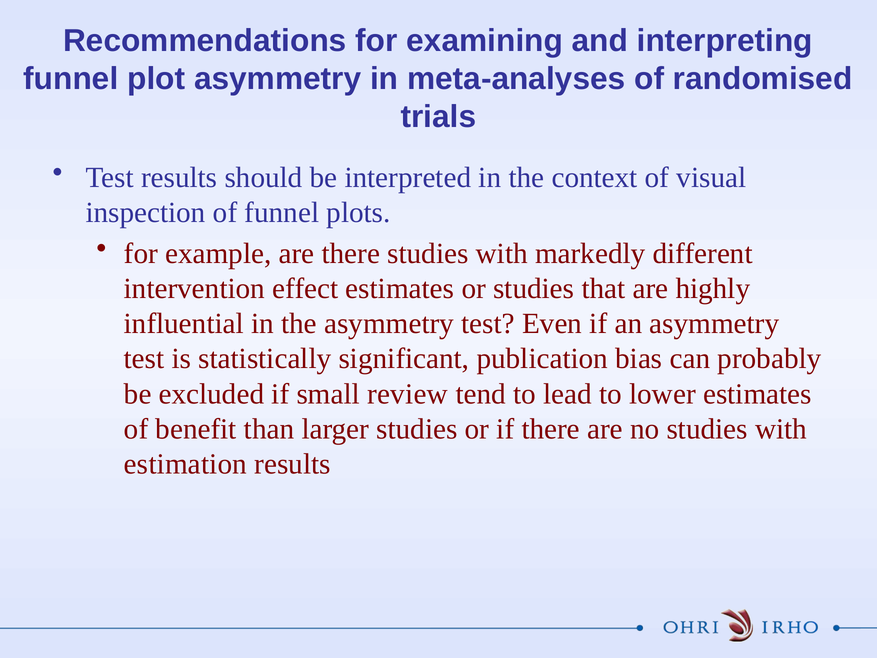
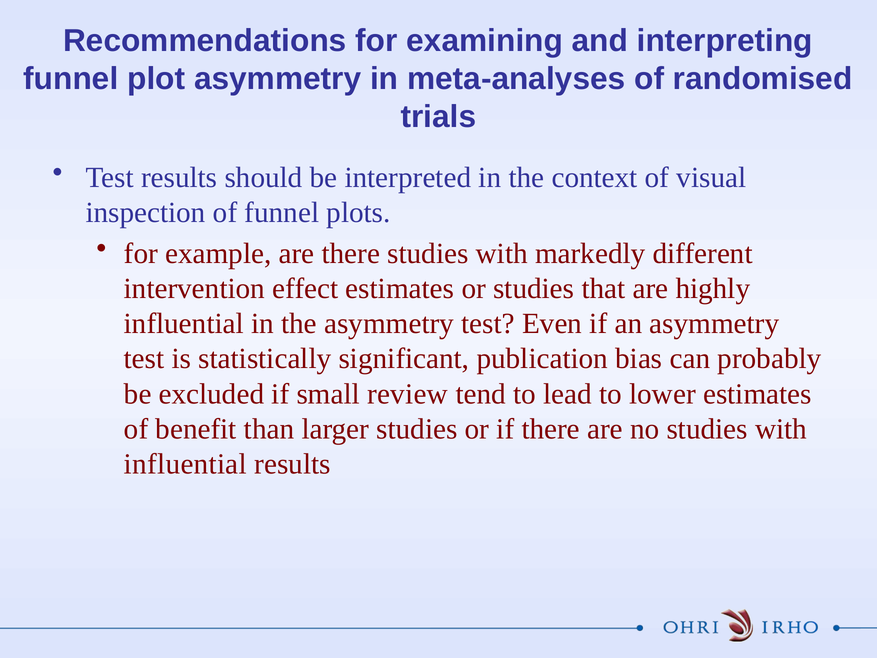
estimation at (185, 464): estimation -> influential
